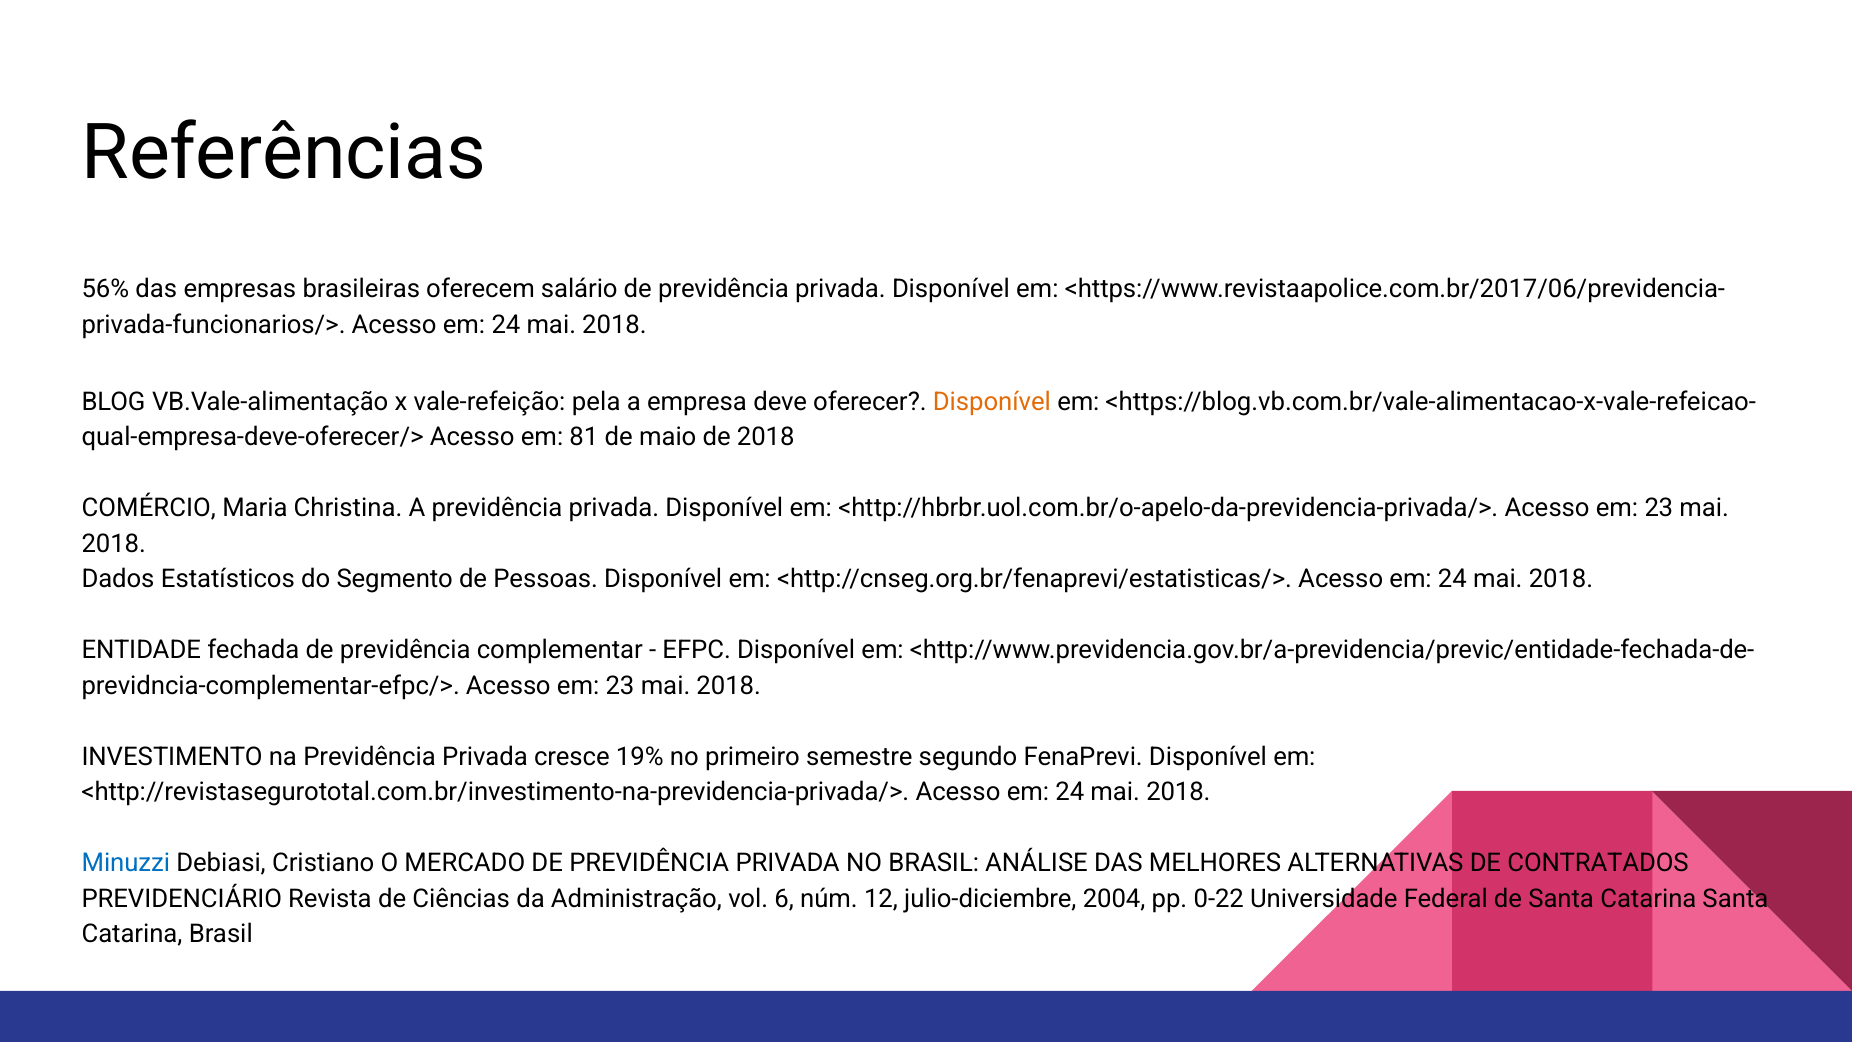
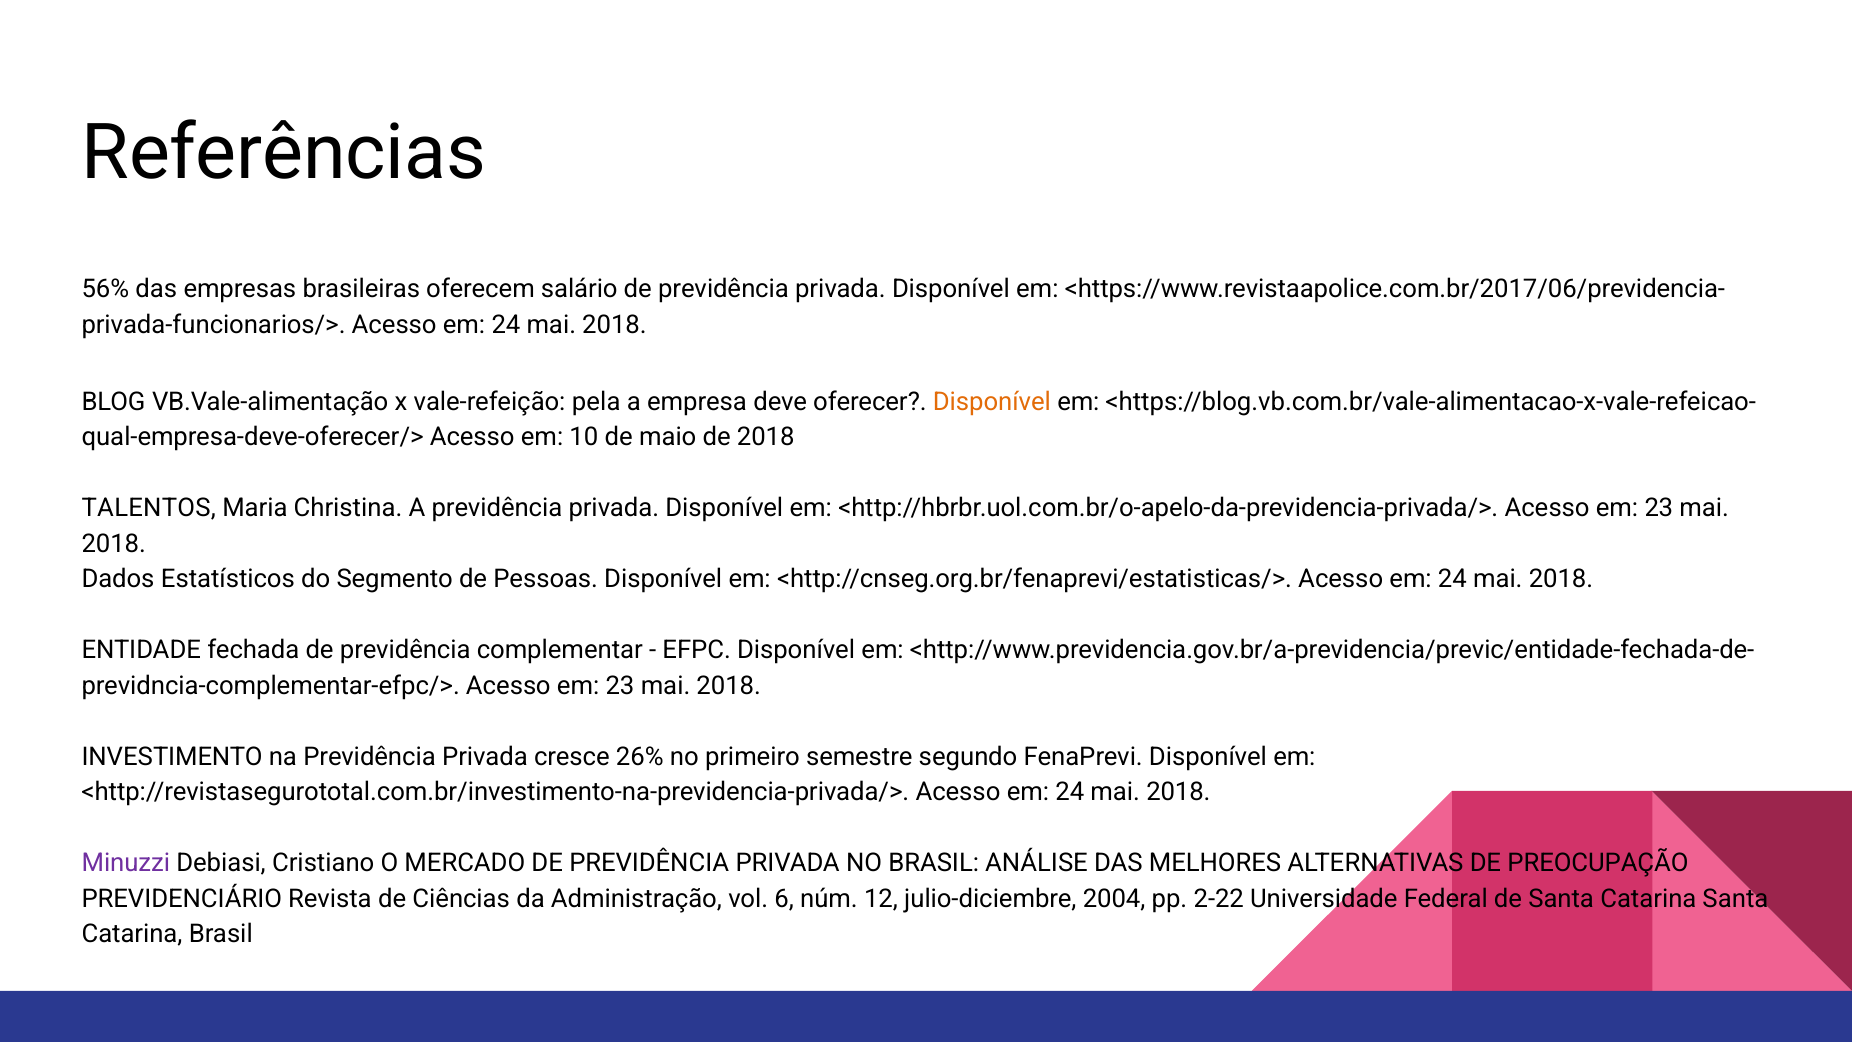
81: 81 -> 10
COMÉRCIO: COMÉRCIO -> TALENTOS
19%: 19% -> 26%
Minuzzi colour: blue -> purple
CONTRATADOS: CONTRATADOS -> PREOCUPAÇÃO
0-22: 0-22 -> 2-22
